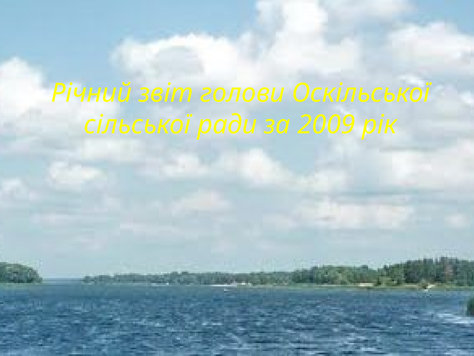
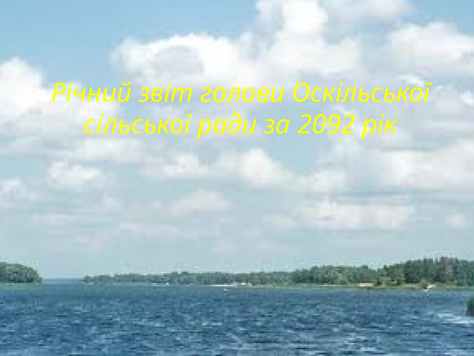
2009: 2009 -> 2092
